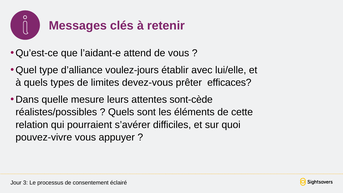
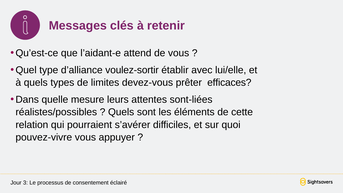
voulez-jours: voulez-jours -> voulez-sortir
sont-cède: sont-cède -> sont-liées
